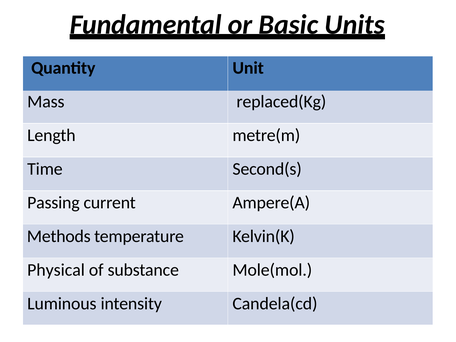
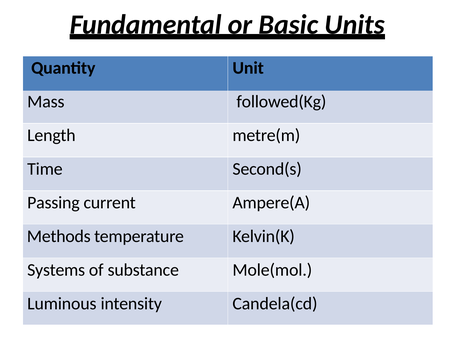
replaced(Kg: replaced(Kg -> followed(Kg
Physical: Physical -> Systems
